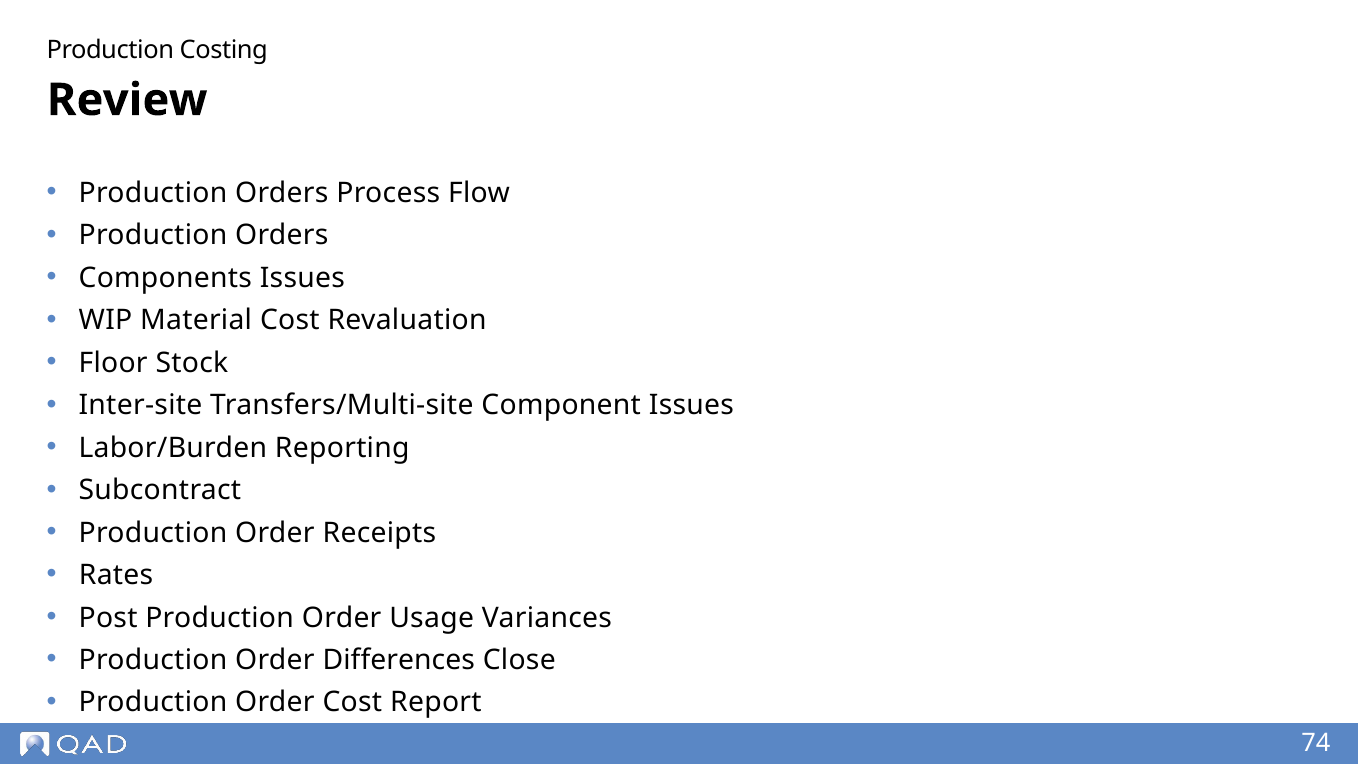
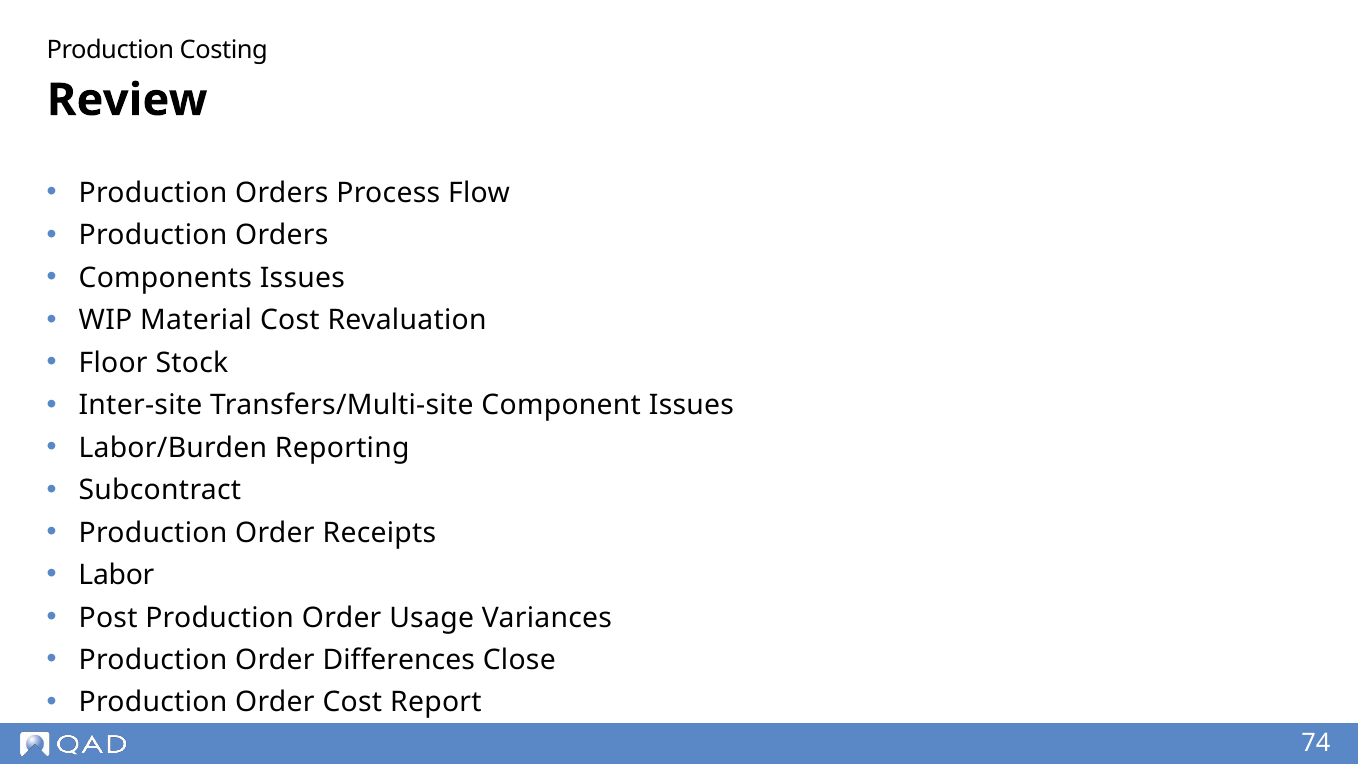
Rates: Rates -> Labor
